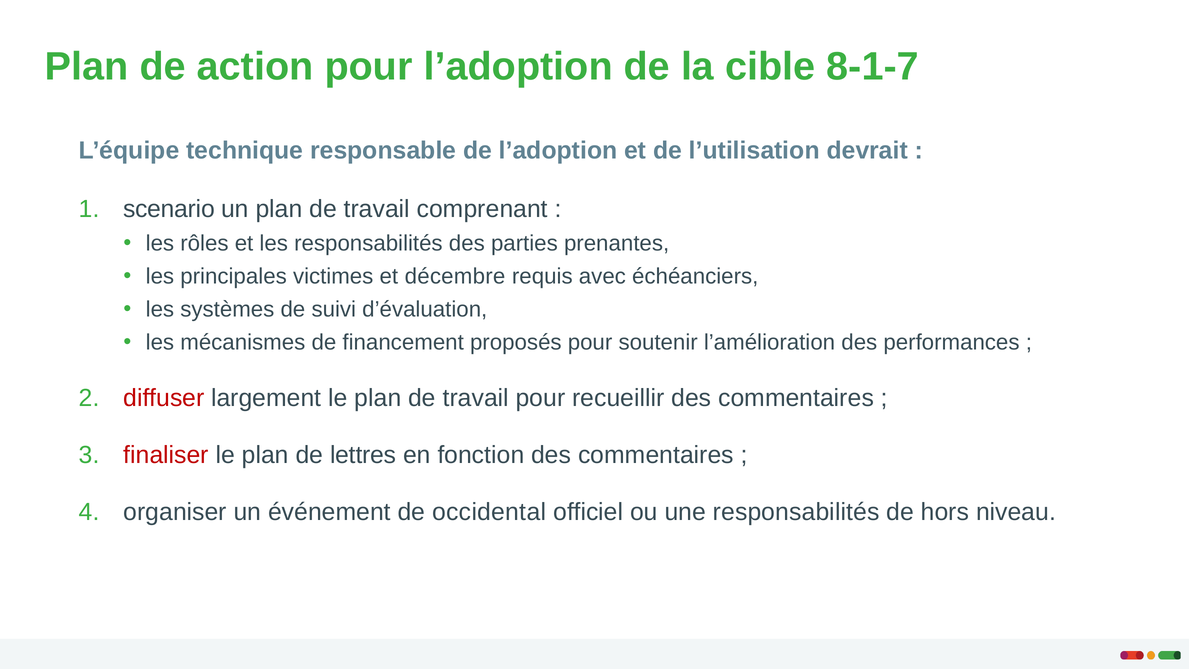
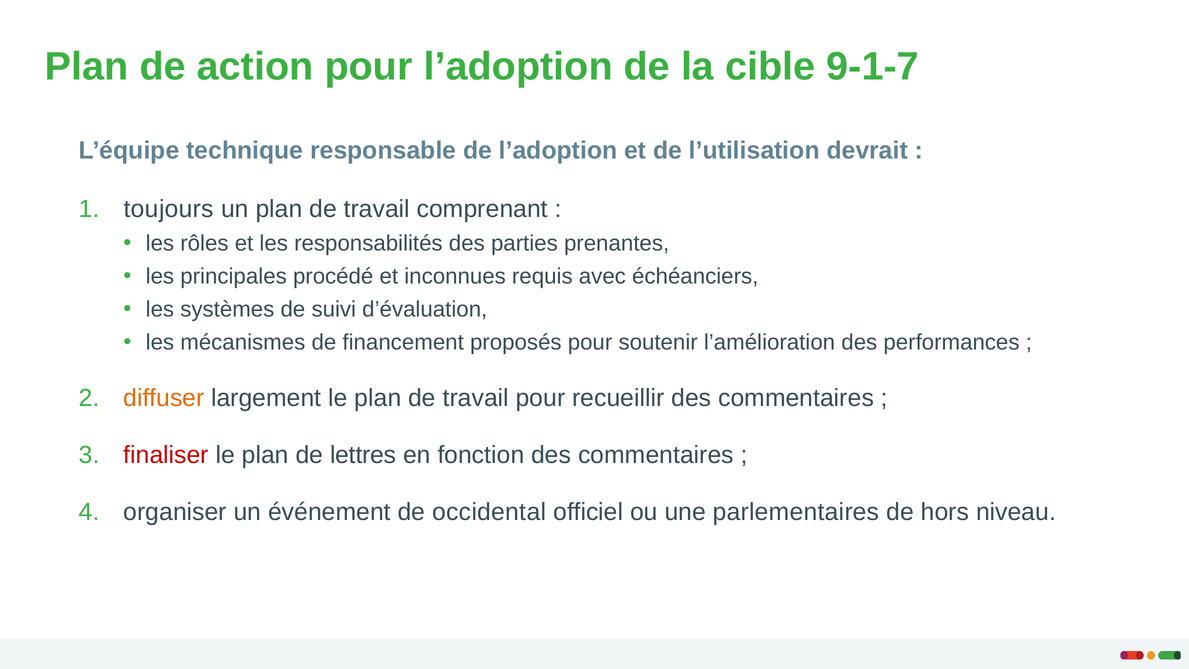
8-1-7: 8-1-7 -> 9-1-7
scenario: scenario -> toujours
victimes: victimes -> procédé
décembre: décembre -> inconnues
diffuser colour: red -> orange
une responsabilités: responsabilités -> parlementaires
